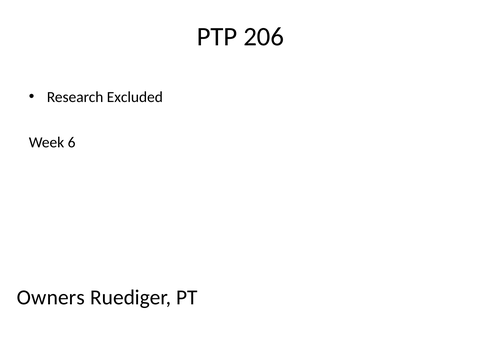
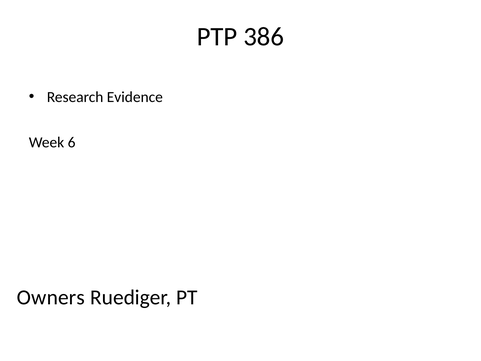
206: 206 -> 386
Excluded: Excluded -> Evidence
